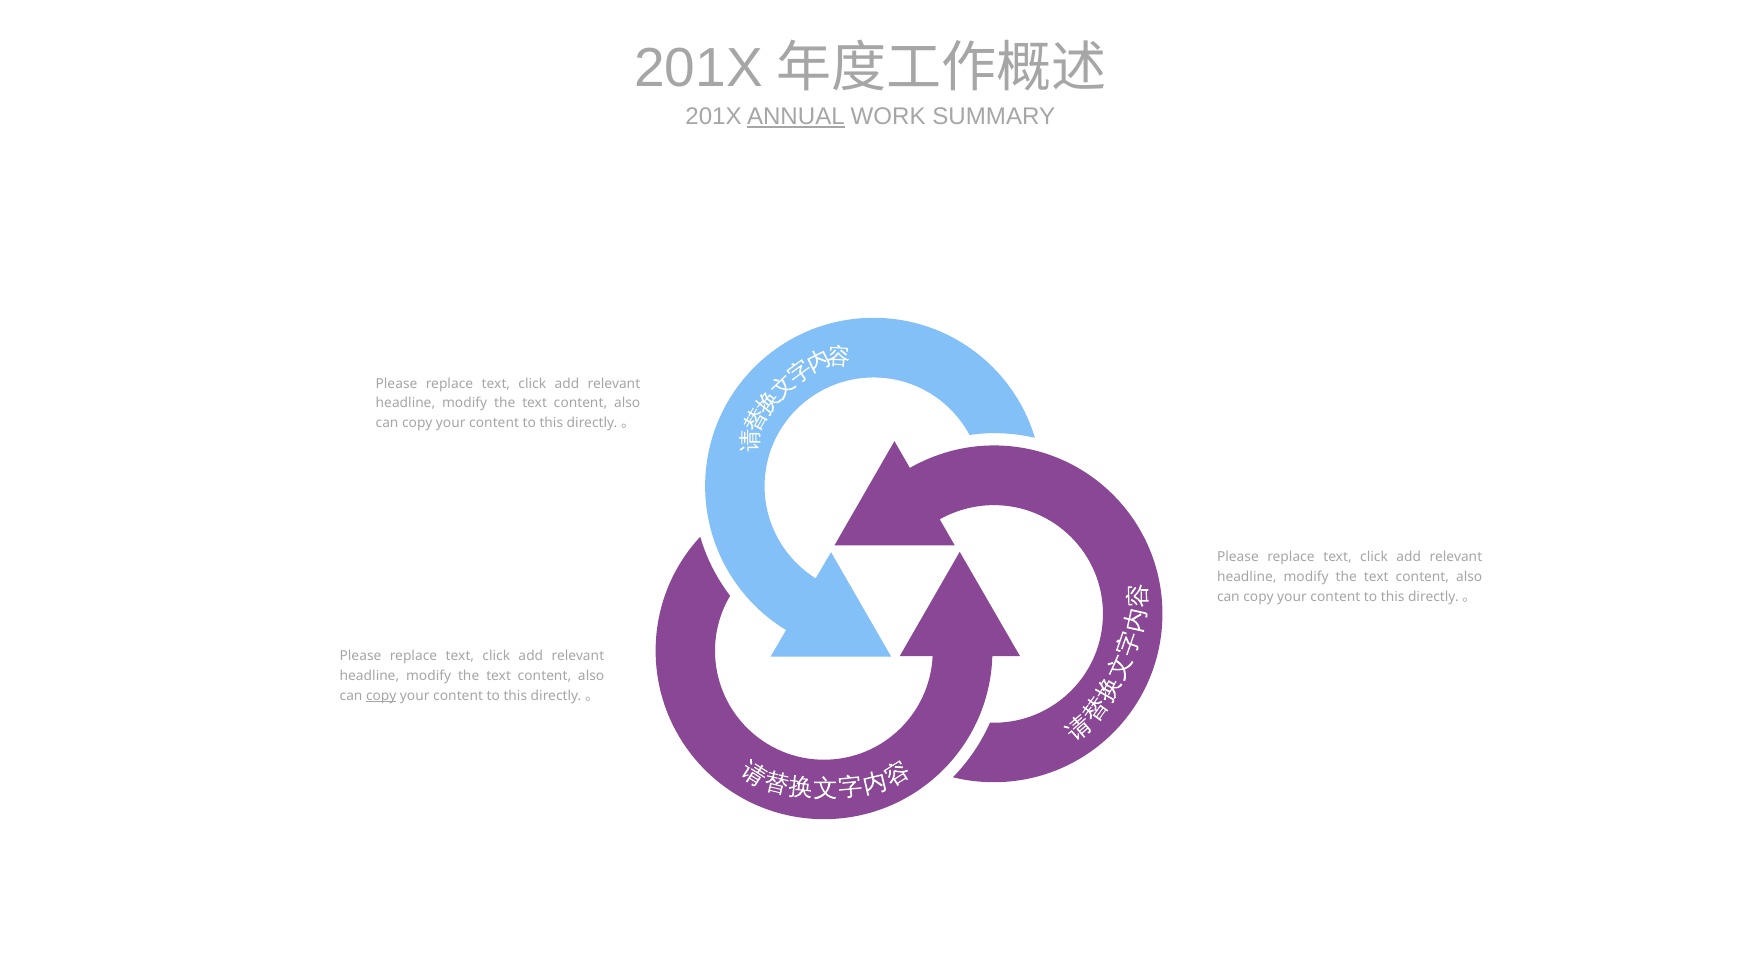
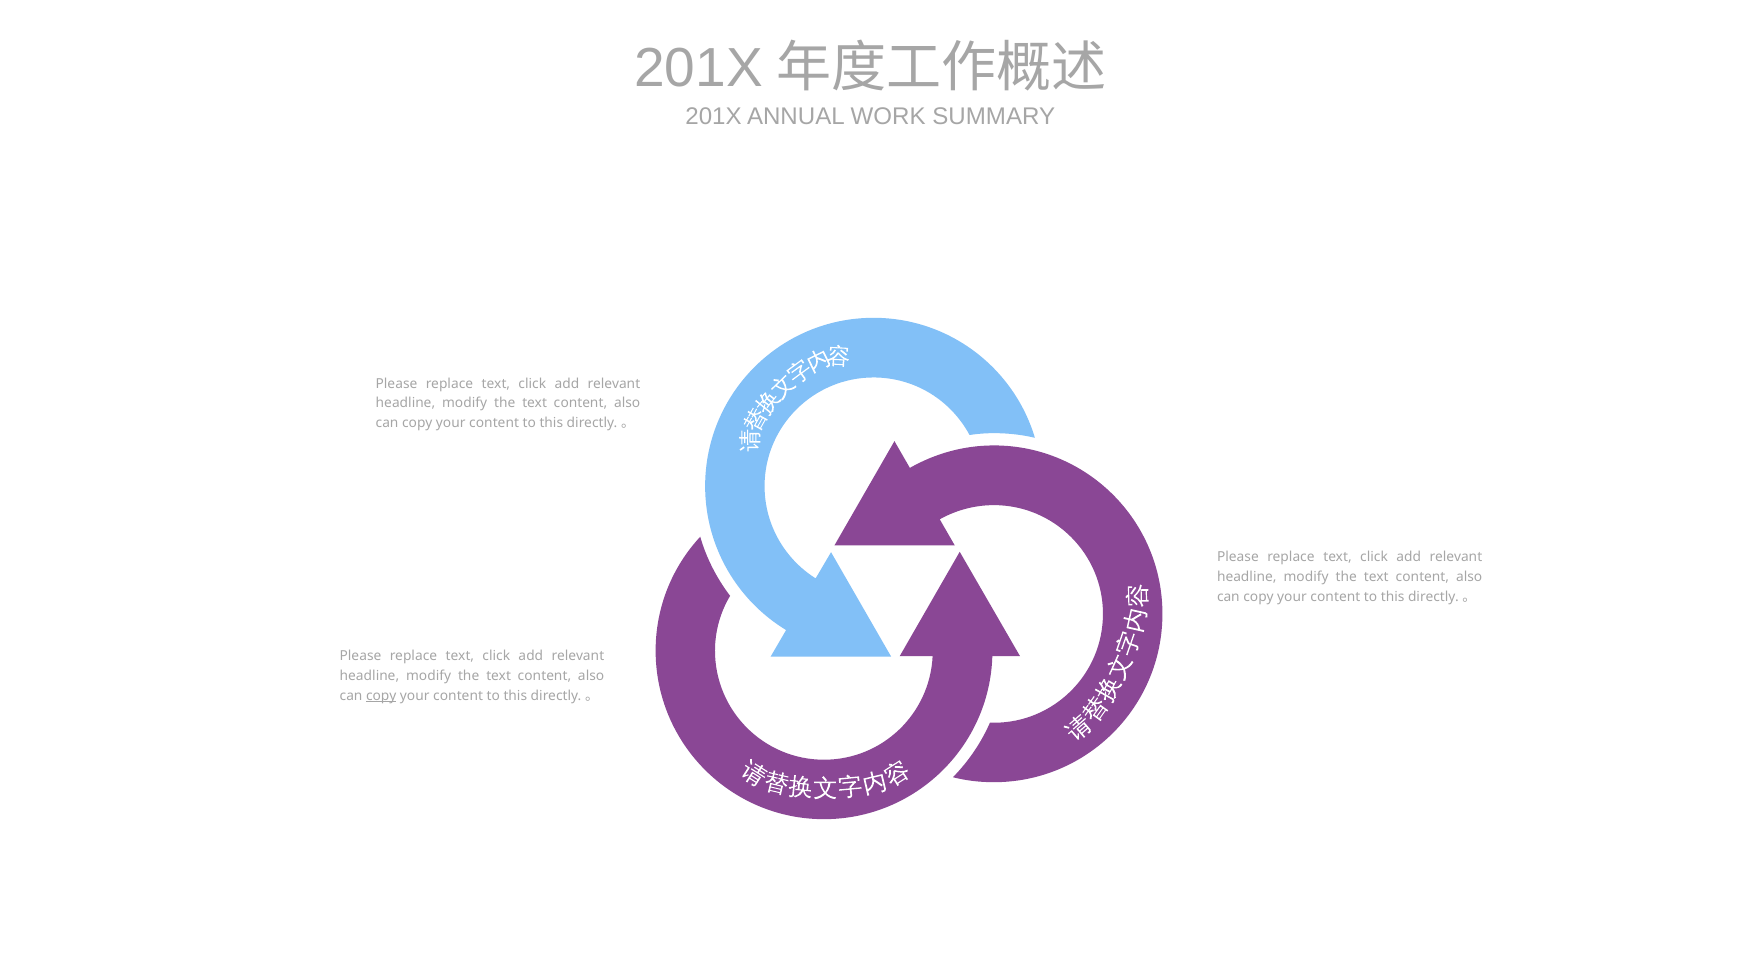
ANNUAL underline: present -> none
